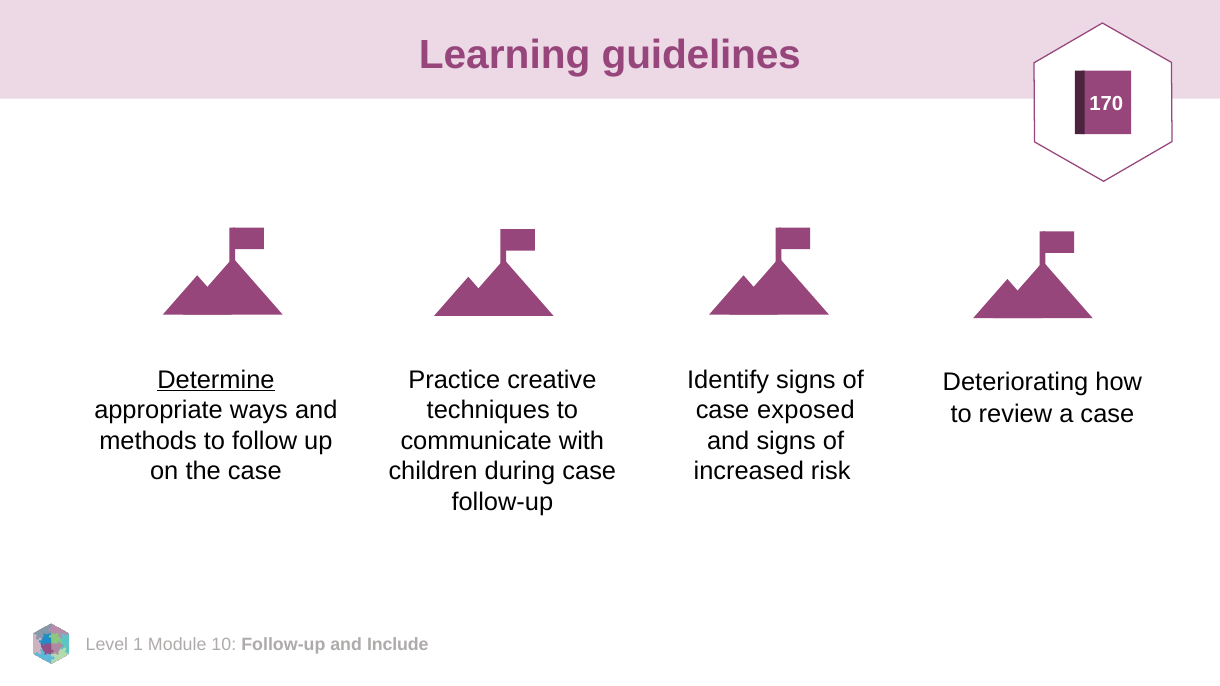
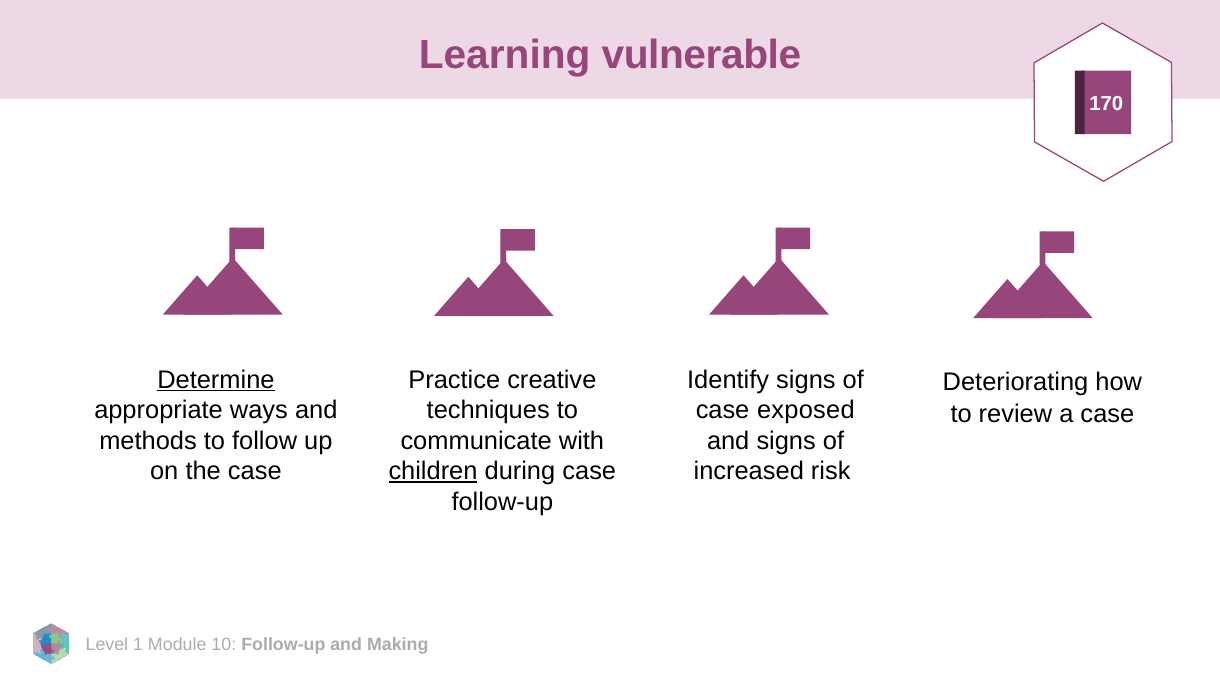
guidelines: guidelines -> vulnerable
children underline: none -> present
Include: Include -> Making
